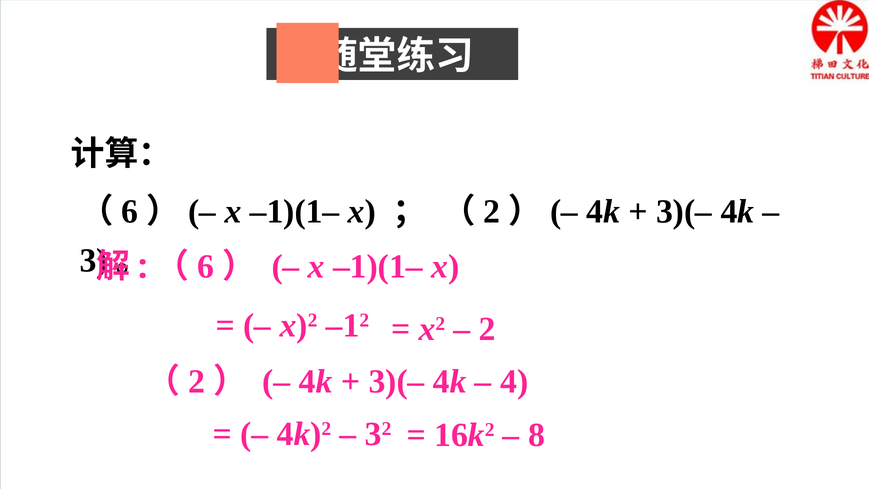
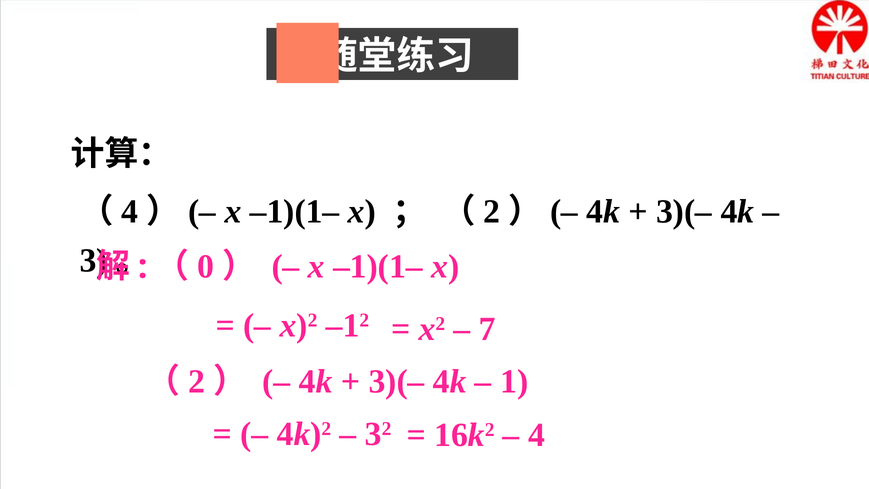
6 at (130, 212): 6 -> 4
6 at (206, 267): 6 -> 0
2 at (487, 329): 2 -> 7
4: 4 -> 1
8 at (537, 435): 8 -> 4
